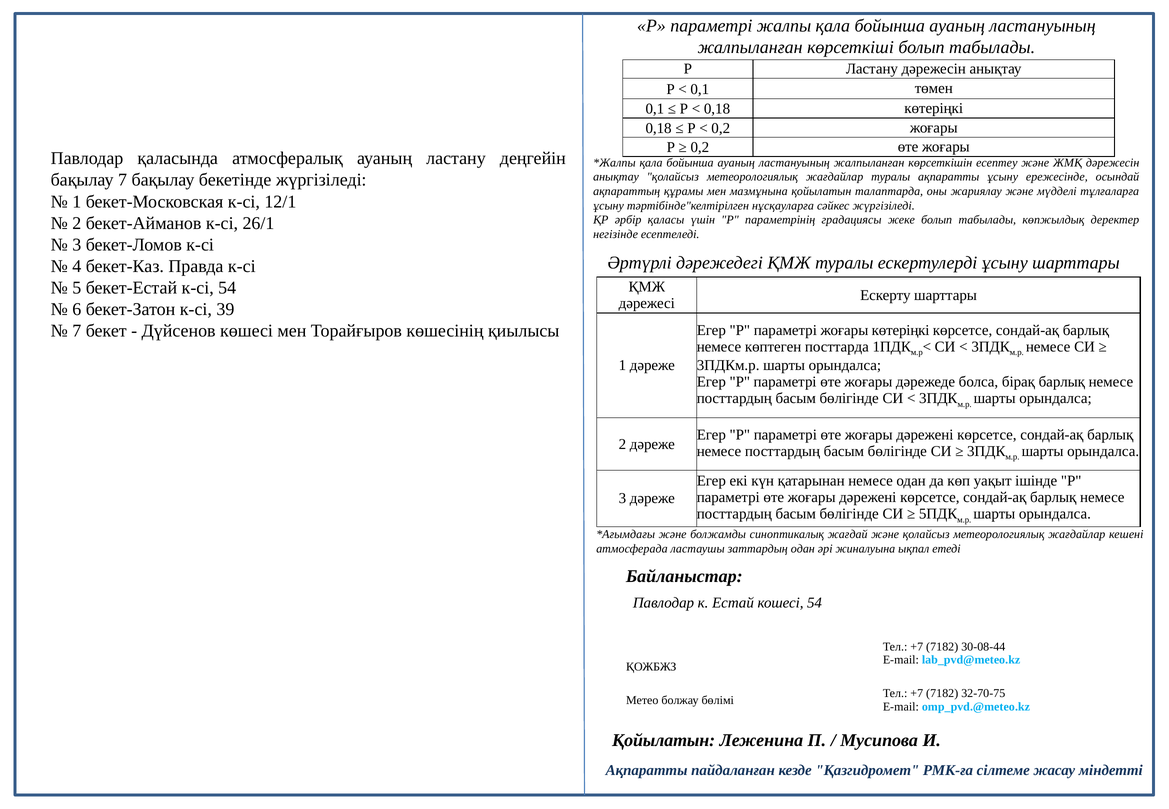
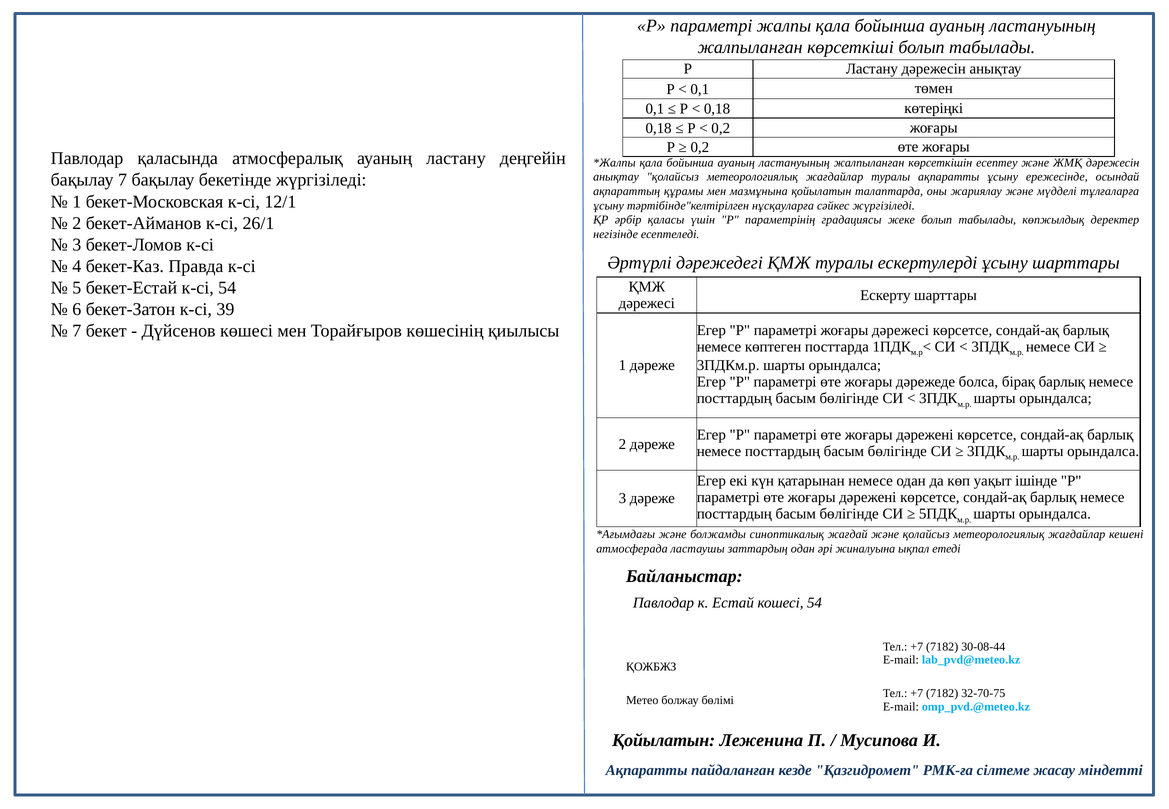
жоғары көтеріңкі: көтеріңкі -> дәрежесі
